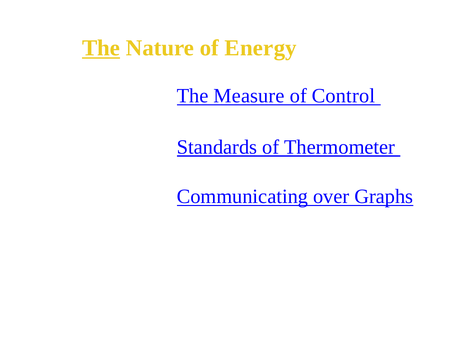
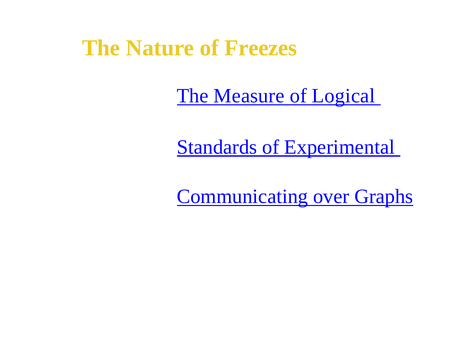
The at (101, 48) underline: present -> none
Energy: Energy -> Freezes
Control: Control -> Logical
Thermometer: Thermometer -> Experimental
